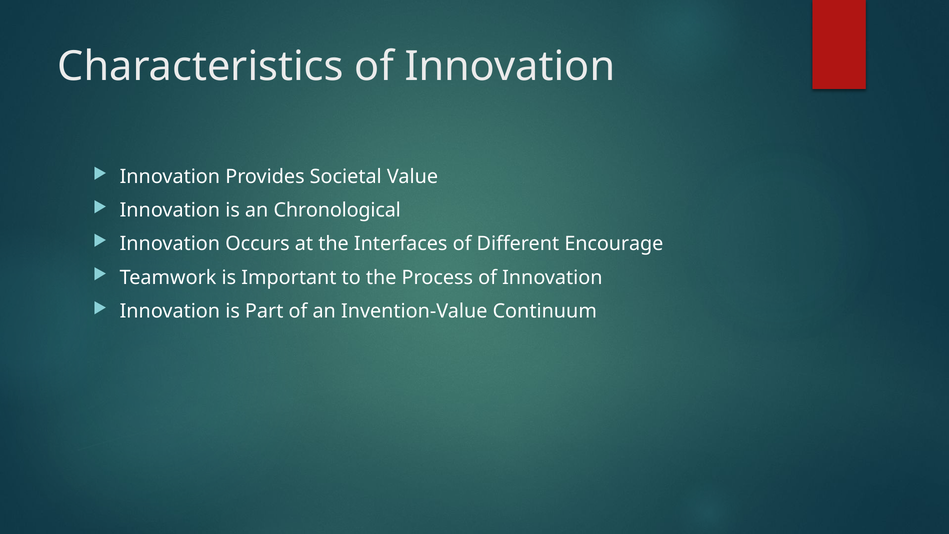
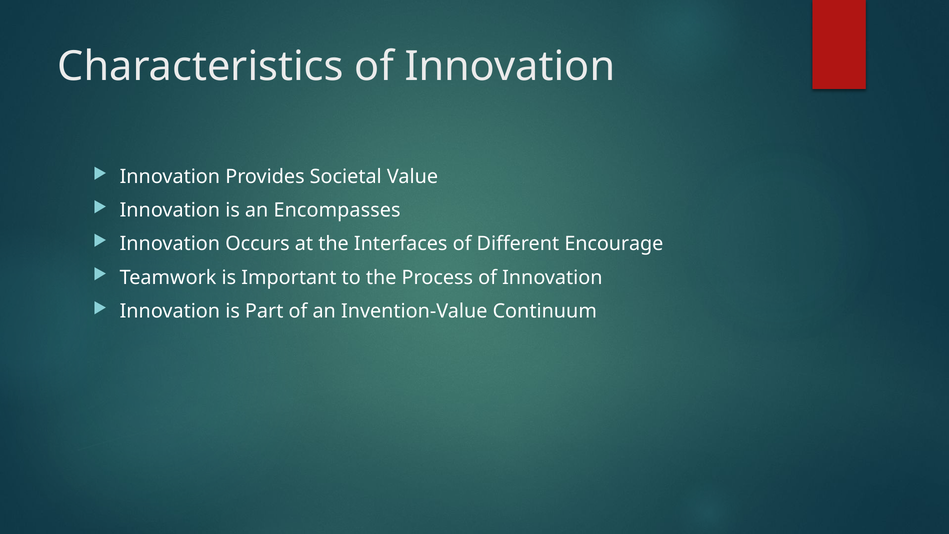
Chronological: Chronological -> Encompasses
